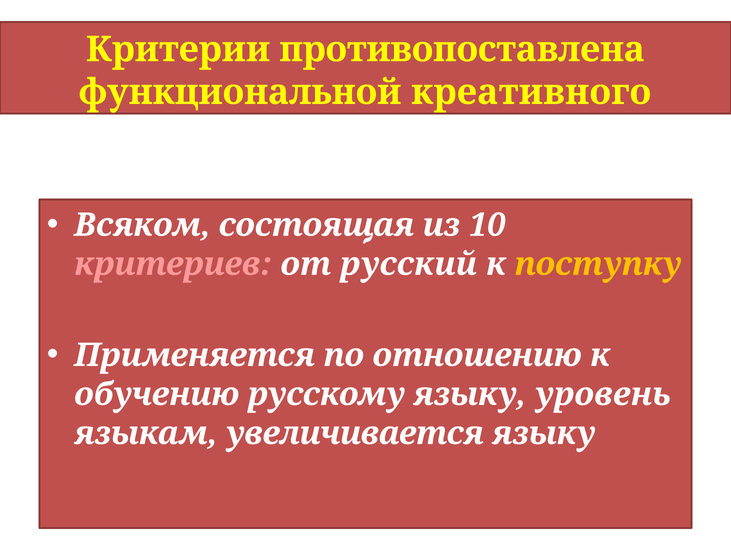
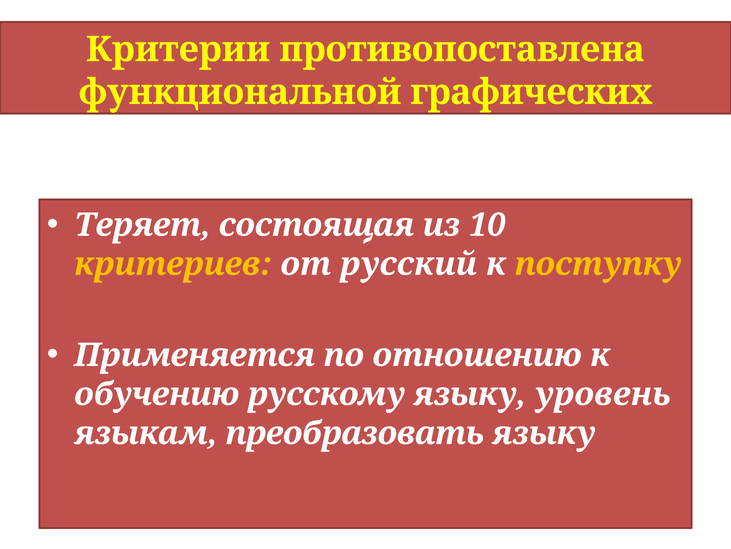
креативного: креативного -> графических
Всяком: Всяком -> Теряет
критериев colour: pink -> yellow
увеличивается: увеличивается -> преобразовать
